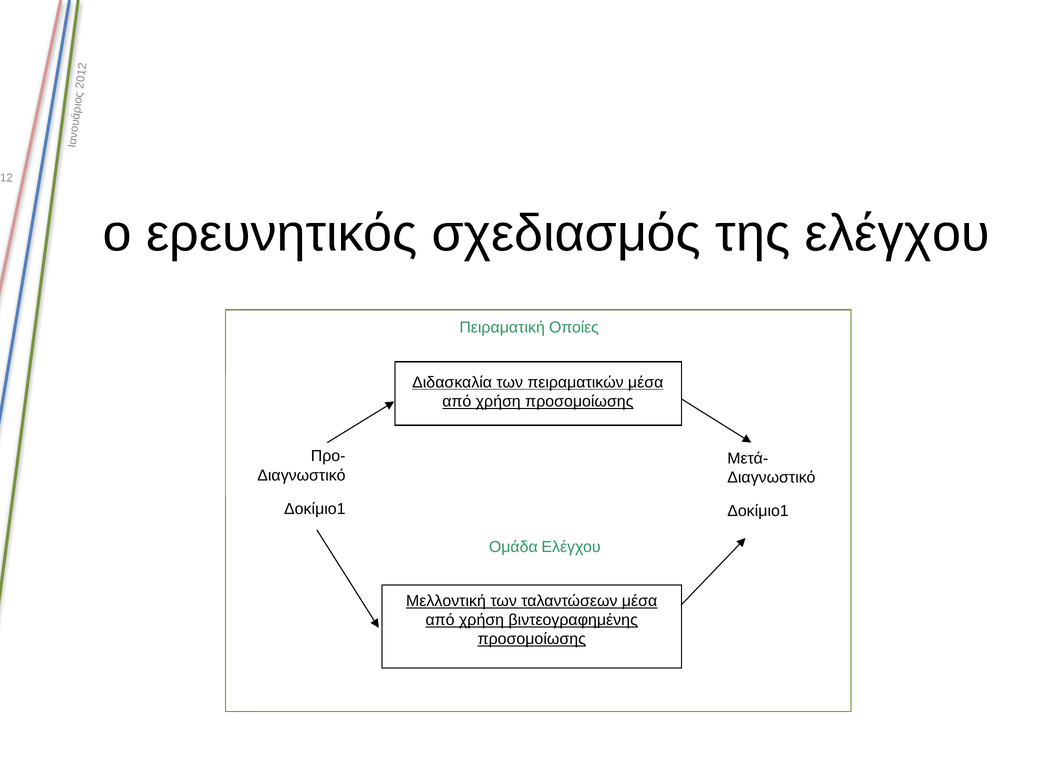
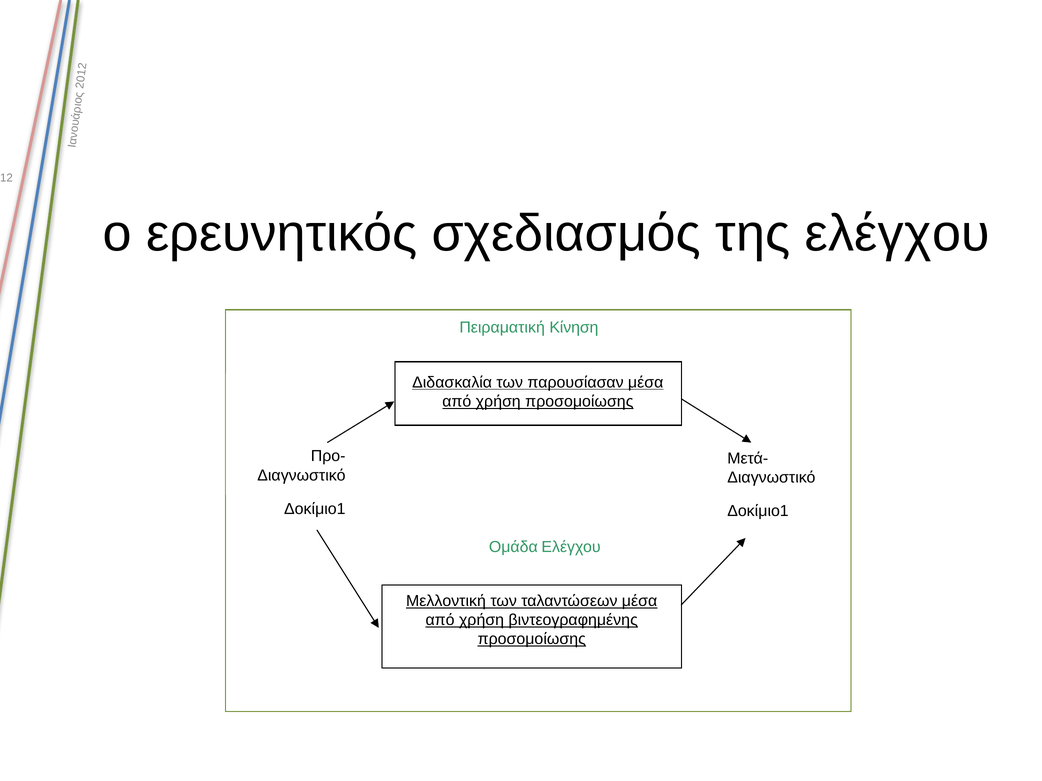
Οποίες: Οποίες -> Κίνηση
πειραματικών: πειραματικών -> παρουσίασαν
